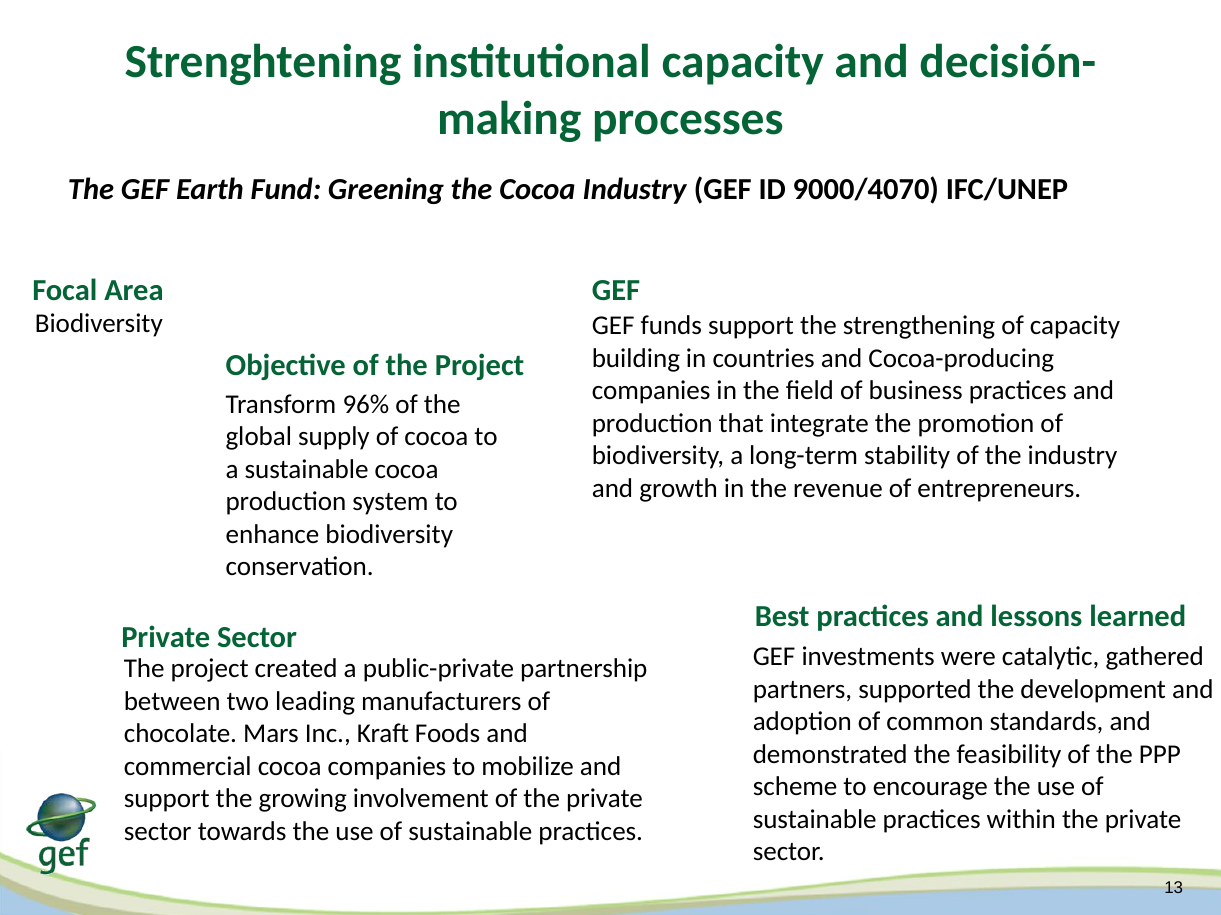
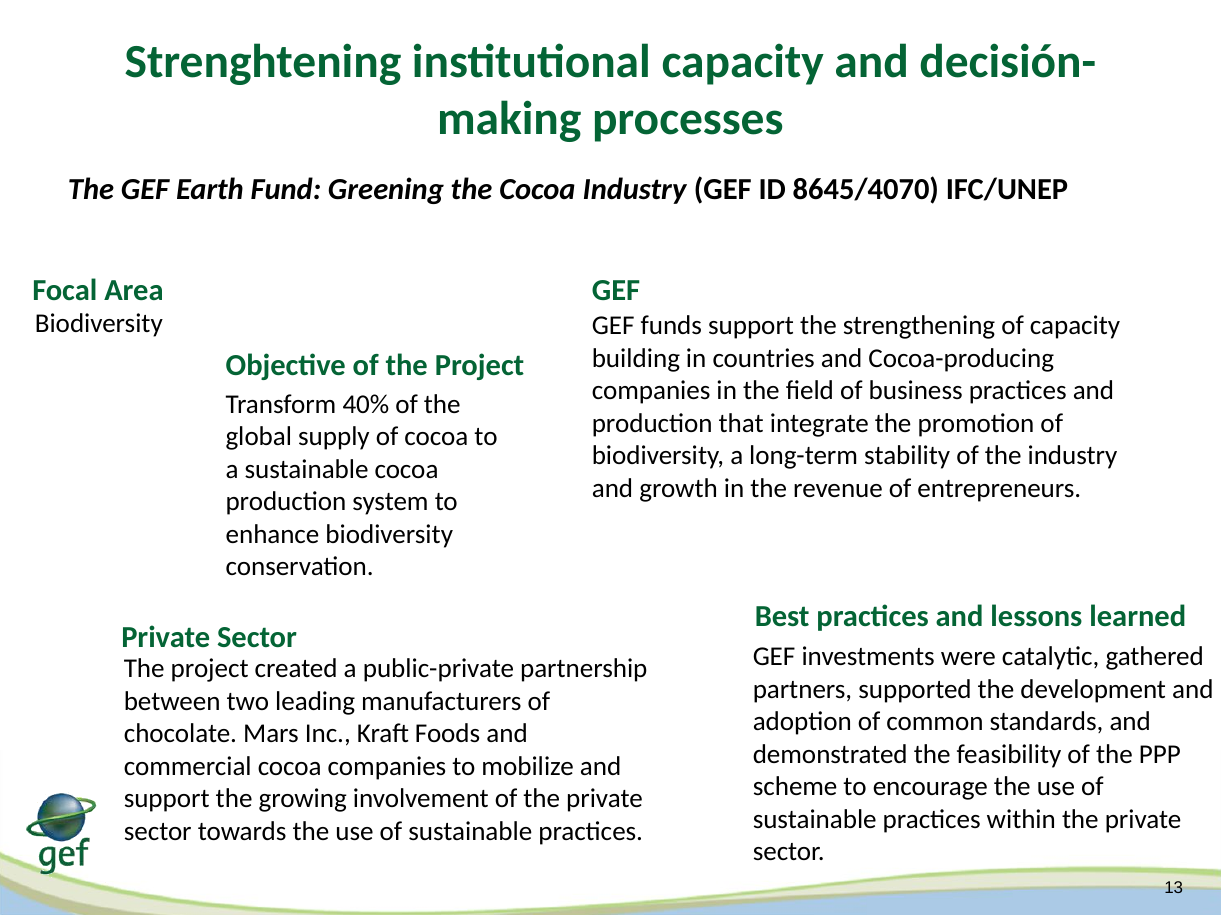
9000/4070: 9000/4070 -> 8645/4070
96%: 96% -> 40%
